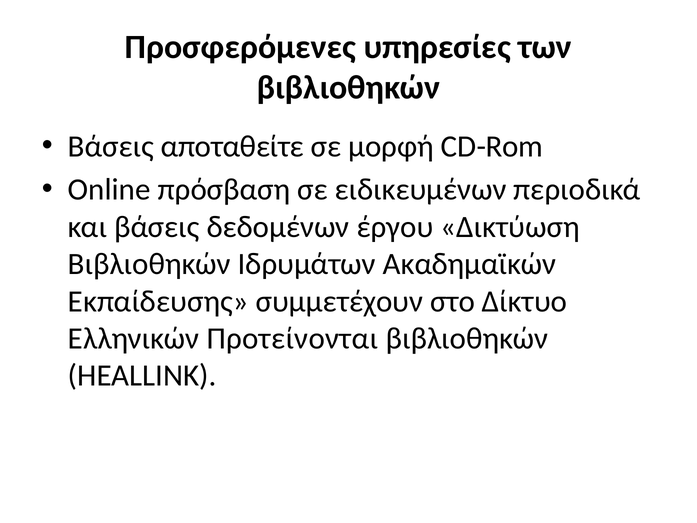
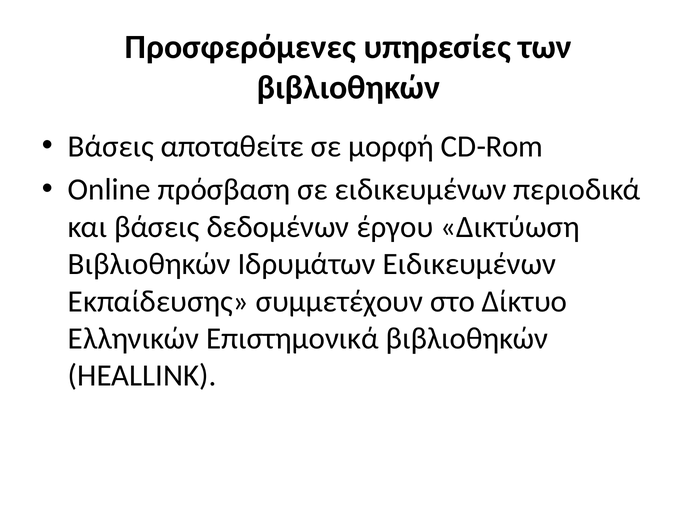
Ιδρυμάτων Ακαδημαϊκών: Ακαδημαϊκών -> Ειδικευμένων
Προτείνονται: Προτείνονται -> Επιστημονικά
